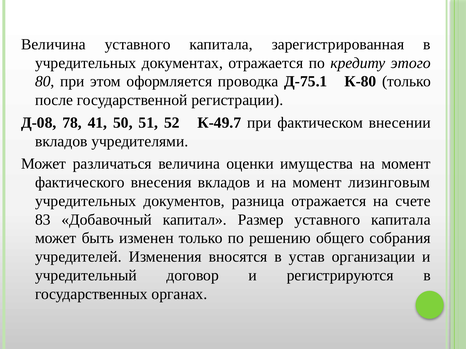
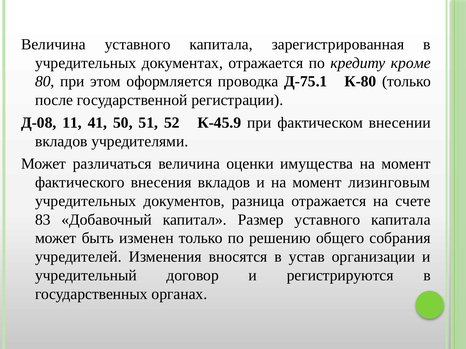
этого: этого -> кроме
78: 78 -> 11
К-49.7: К-49.7 -> К-45.9
